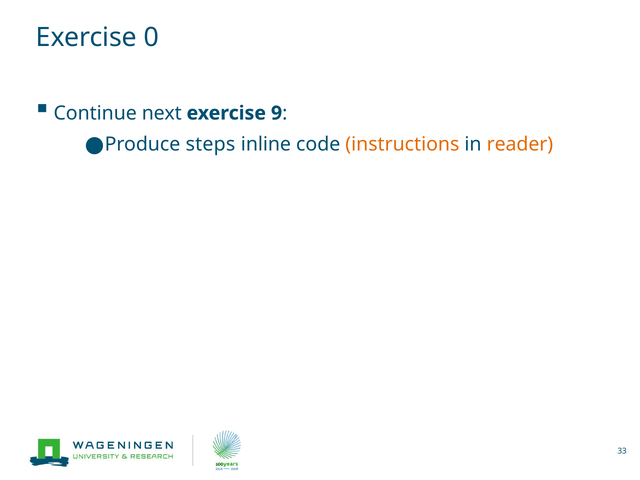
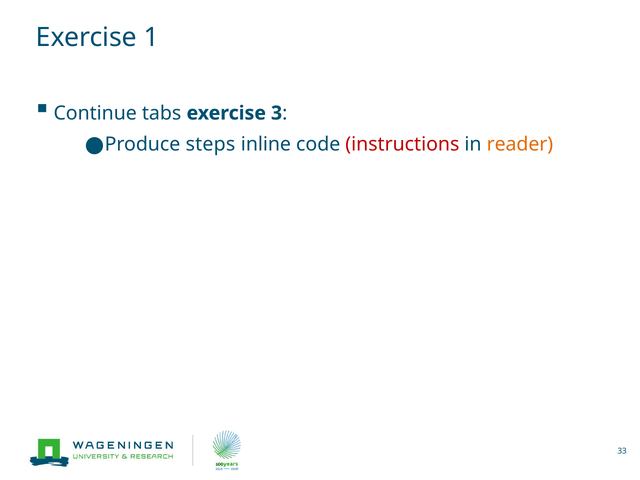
0: 0 -> 1
next: next -> tabs
9: 9 -> 3
instructions colour: orange -> red
